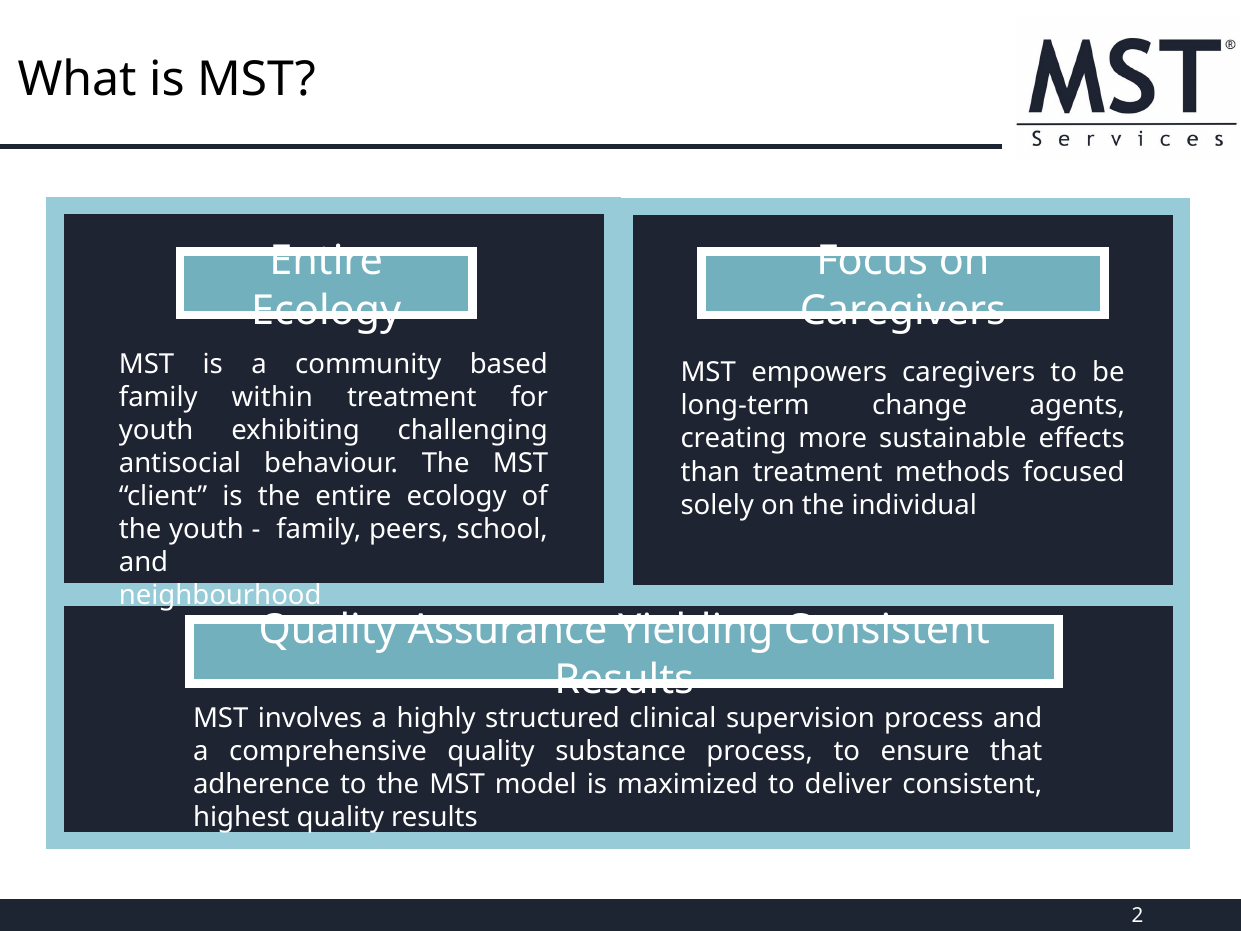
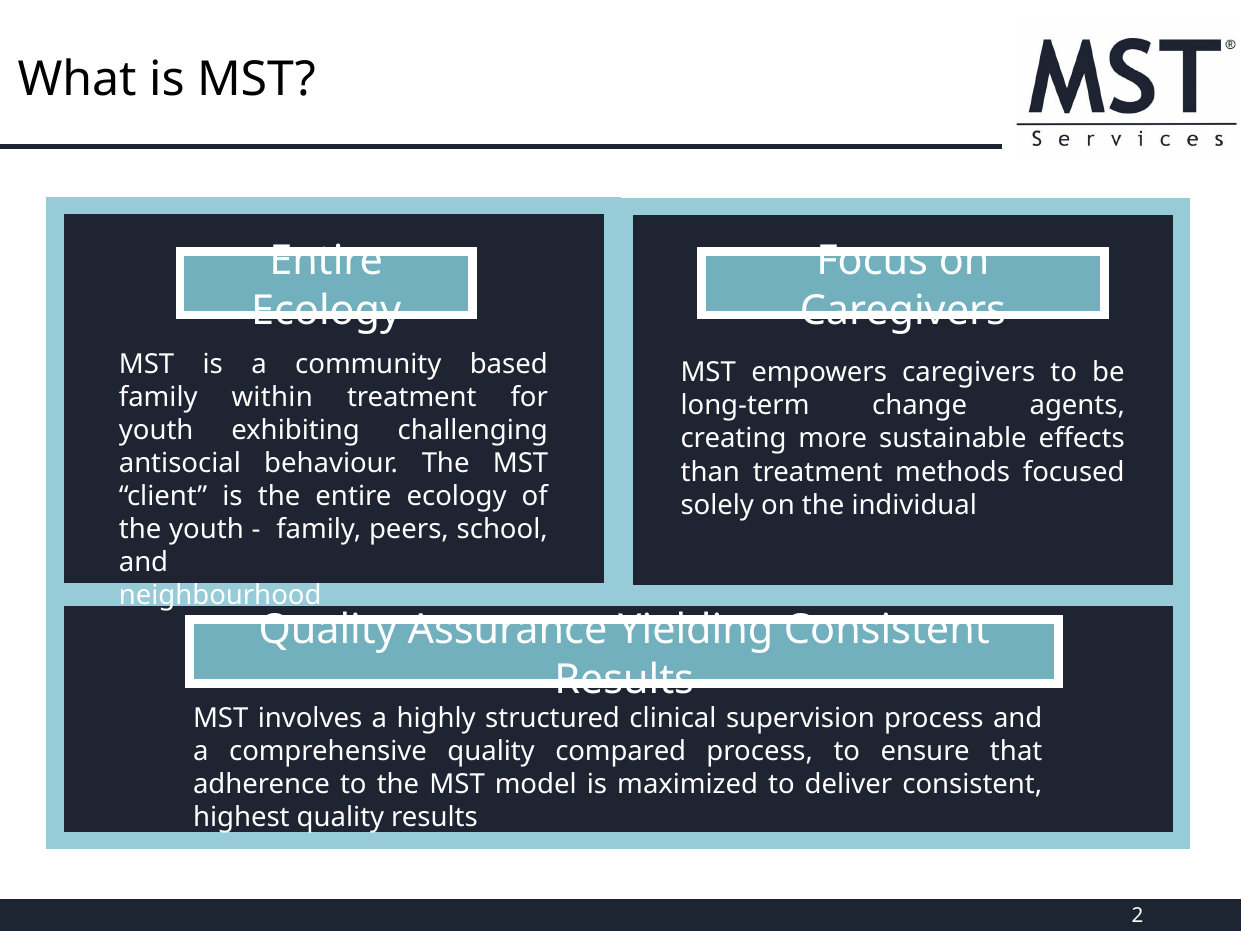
substance: substance -> compared
